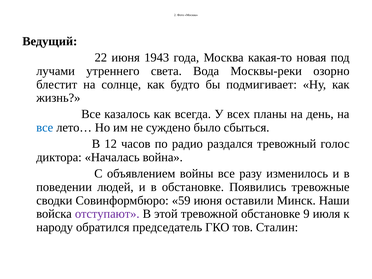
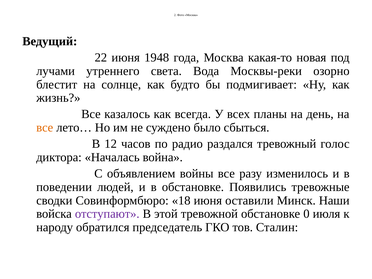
1943: 1943 -> 1948
все at (45, 128) colour: blue -> orange
59: 59 -> 18
9: 9 -> 0
